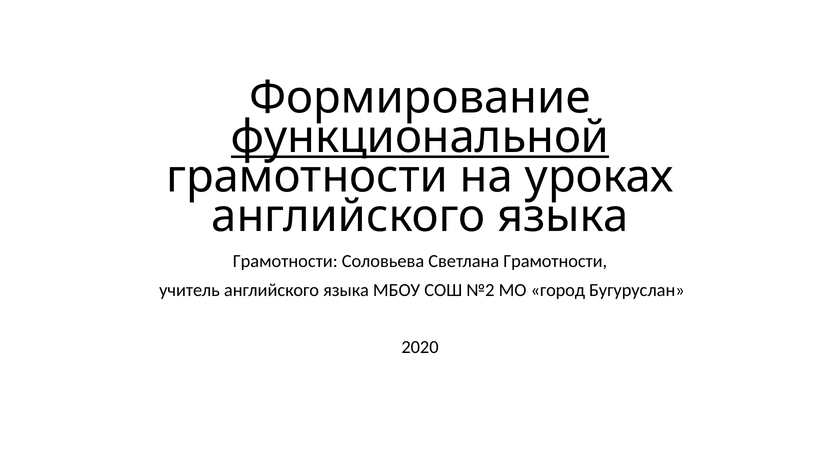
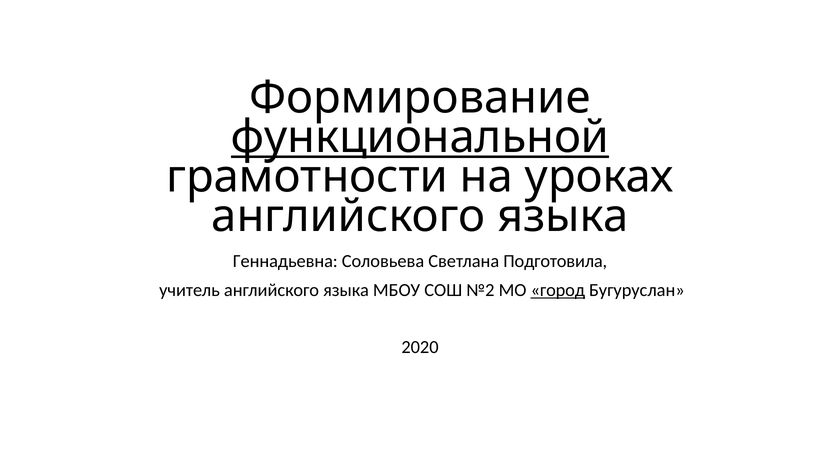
Грамотности at (285, 261): Грамотности -> Геннадьевна
Светлана Грамотности: Грамотности -> Подготовила
город underline: none -> present
